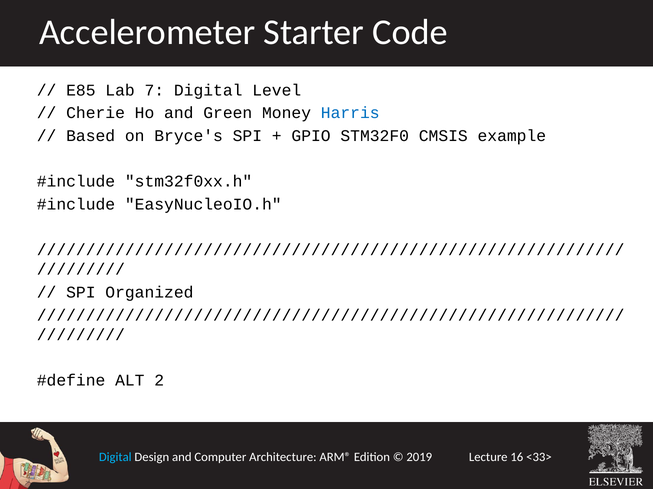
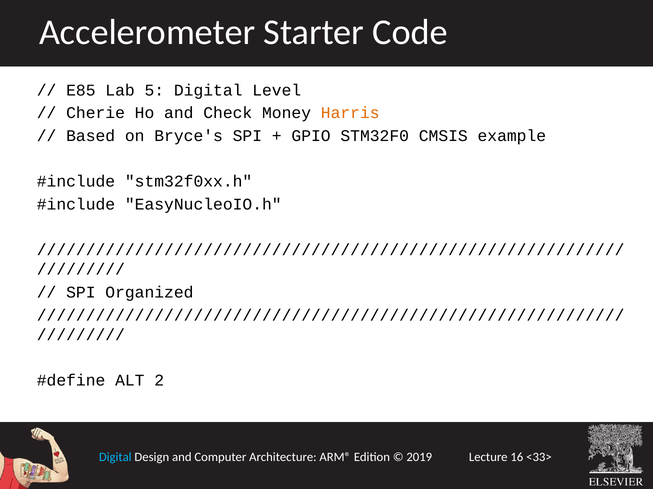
7: 7 -> 5
Green: Green -> Check
Harris colour: blue -> orange
